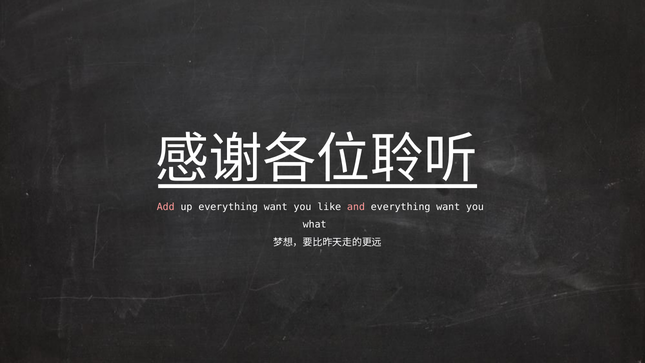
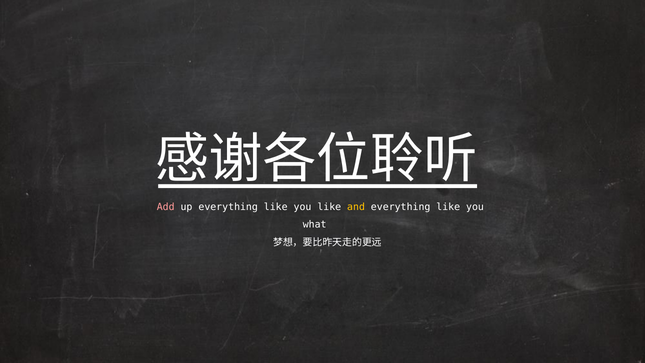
up everything want: want -> like
and colour: pink -> yellow
want at (448, 207): want -> like
